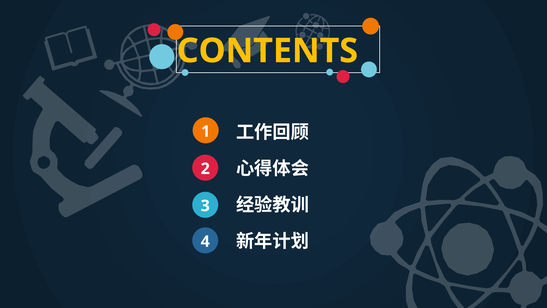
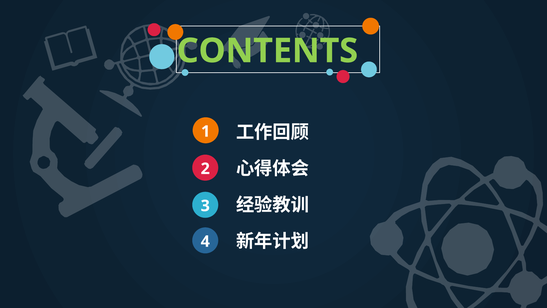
CONTENTS colour: yellow -> light green
